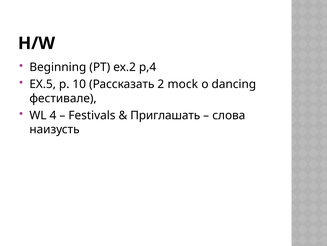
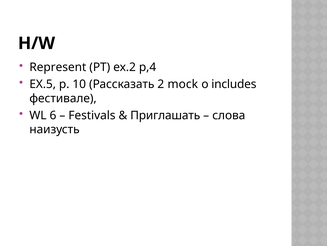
Beginning: Beginning -> Represent
dancing: dancing -> includes
4: 4 -> 6
